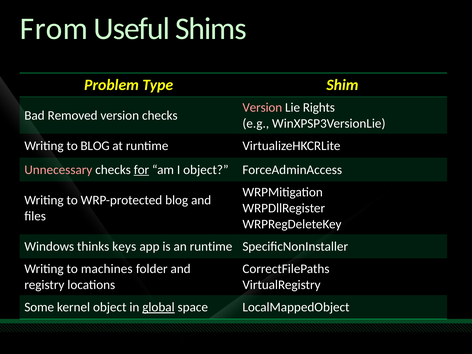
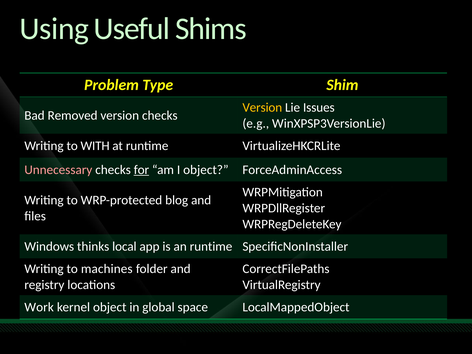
From: From -> Using
Version at (262, 107) colour: pink -> yellow
Rights: Rights -> Issues
to BLOG: BLOG -> WITH
keys: keys -> local
Some: Some -> Work
global underline: present -> none
